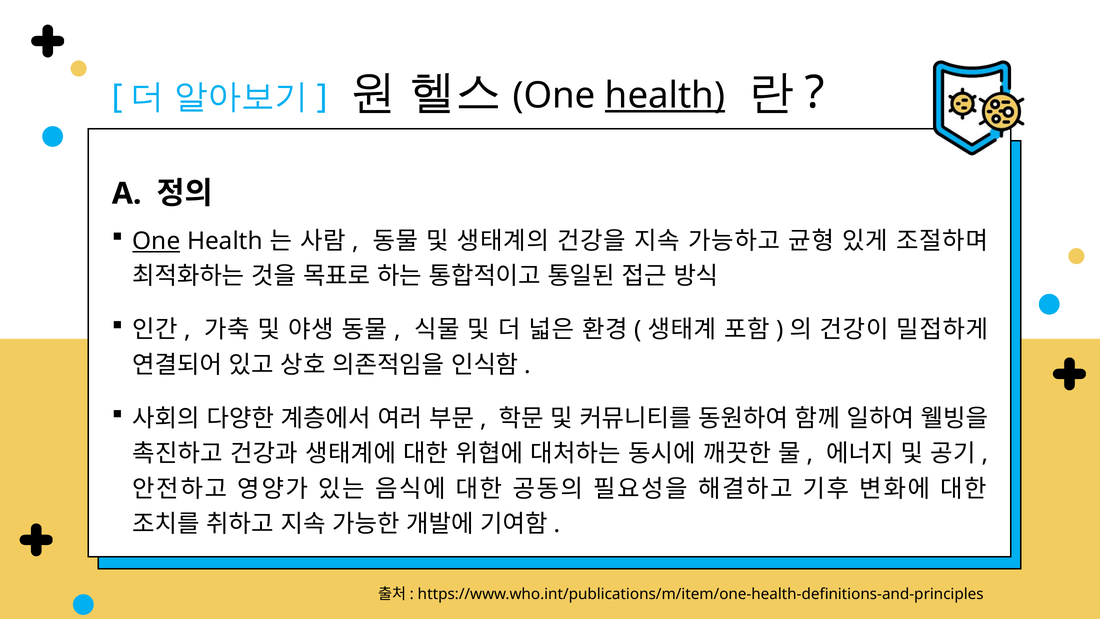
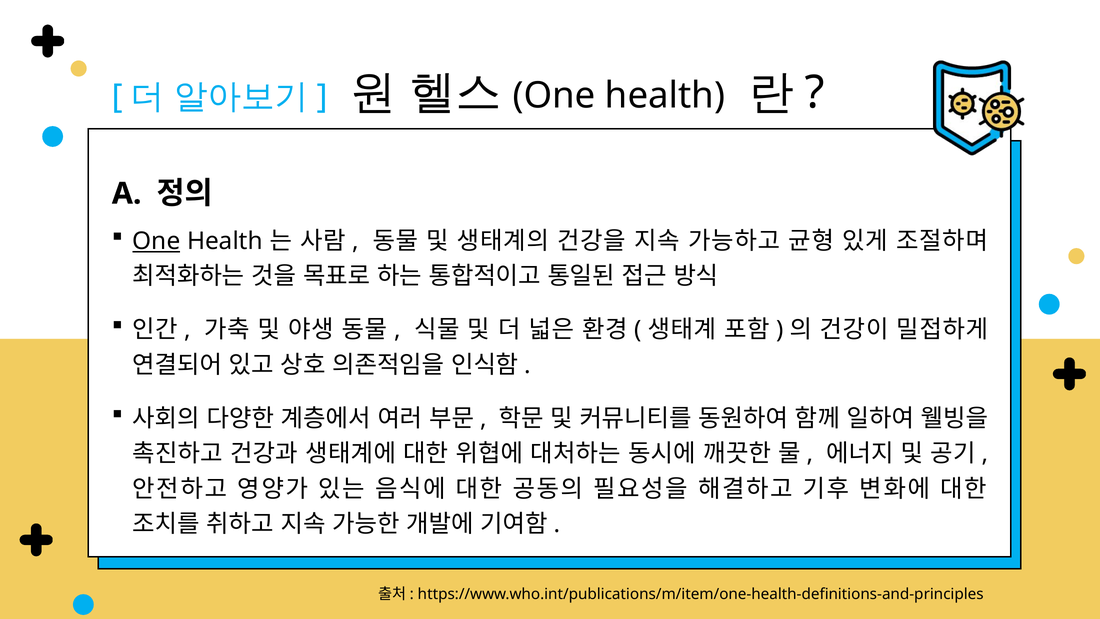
health at (665, 95) underline: present -> none
